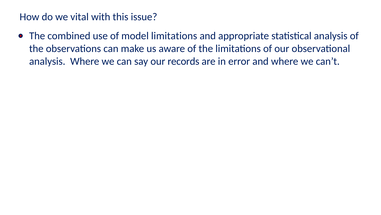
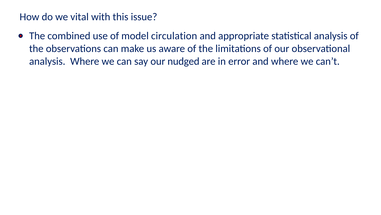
model limitations: limitations -> circulation
records: records -> nudged
